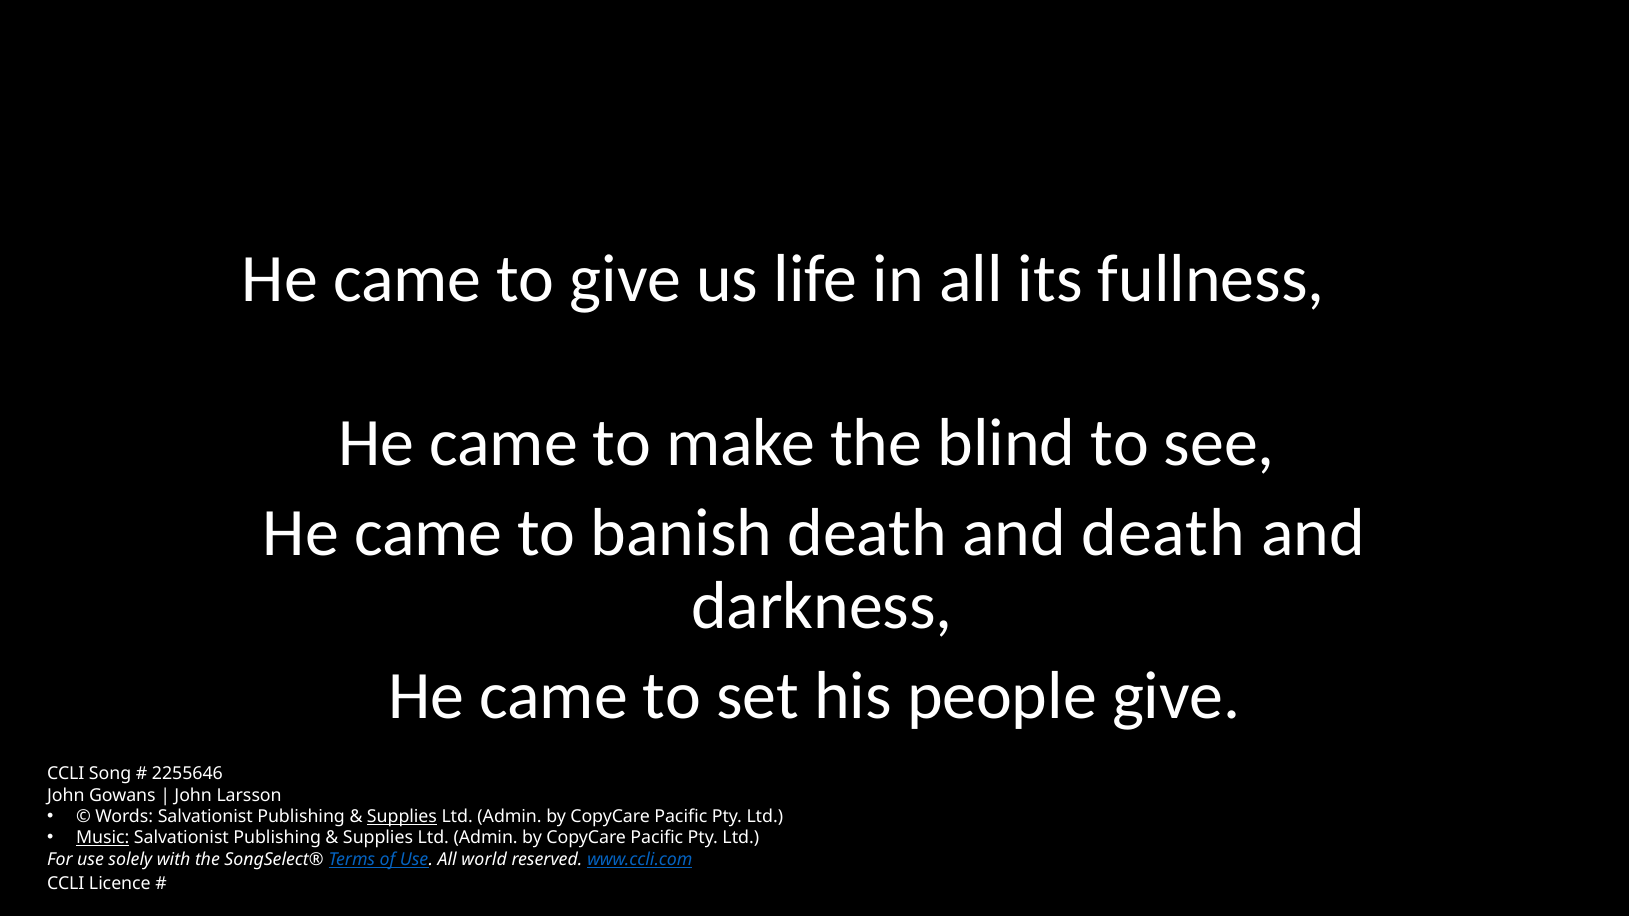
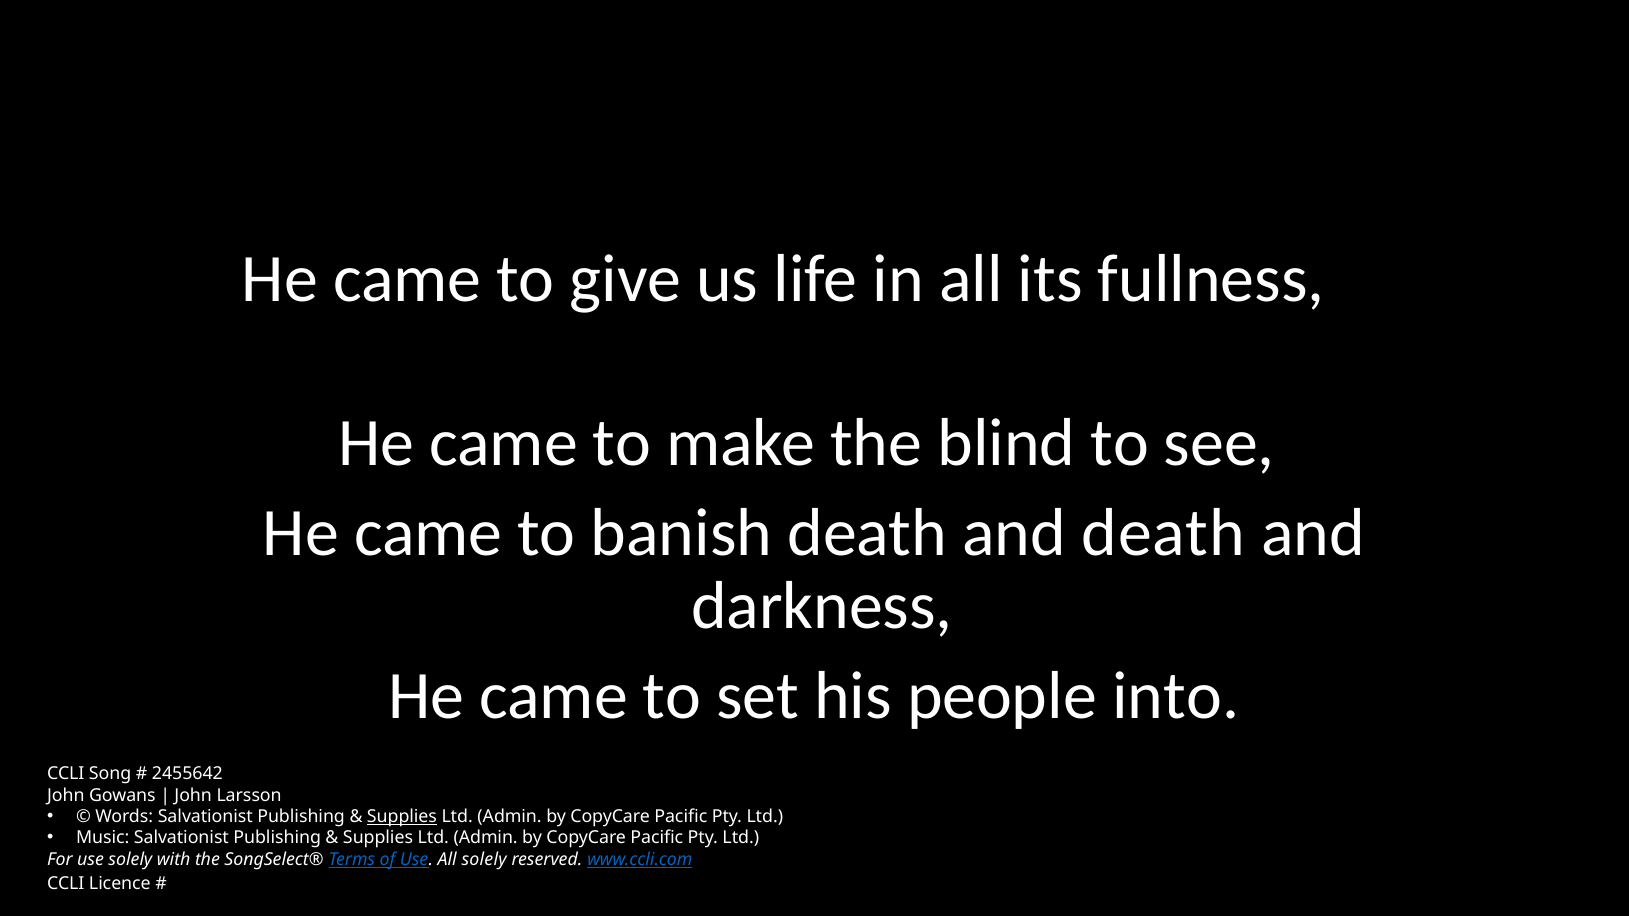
people give: give -> into
2255646: 2255646 -> 2455642
Music underline: present -> none
All world: world -> solely
